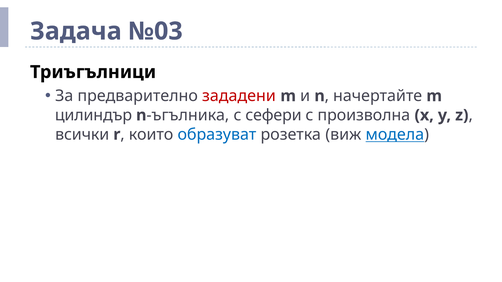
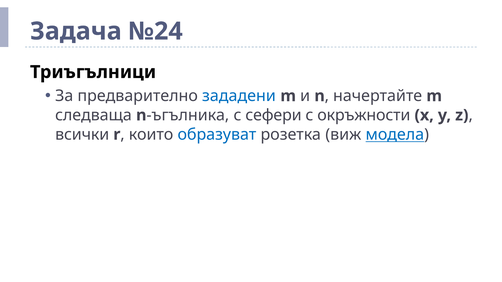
№03: №03 -> №24
зададени colour: red -> blue
цилиндър: цилиндър -> следваща
произволна: произволна -> окръжности
